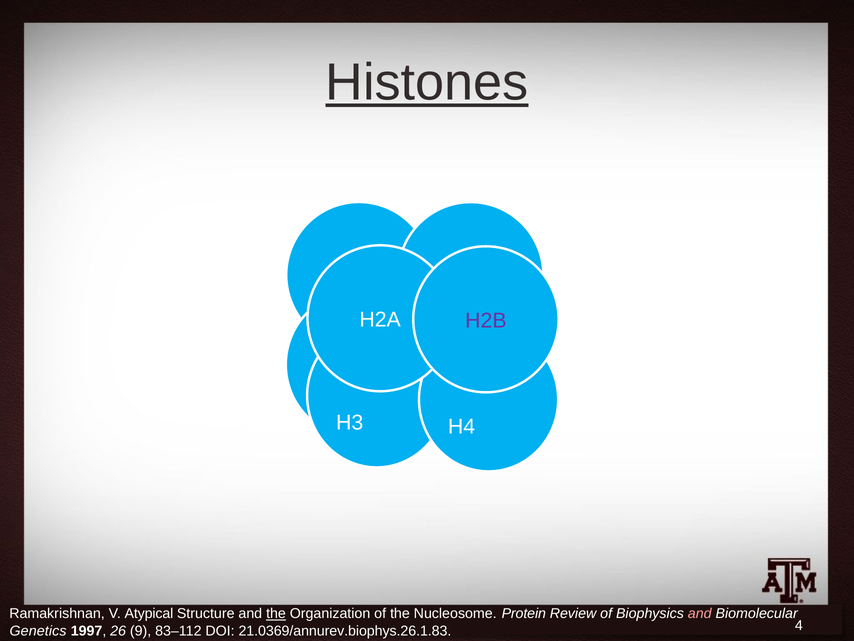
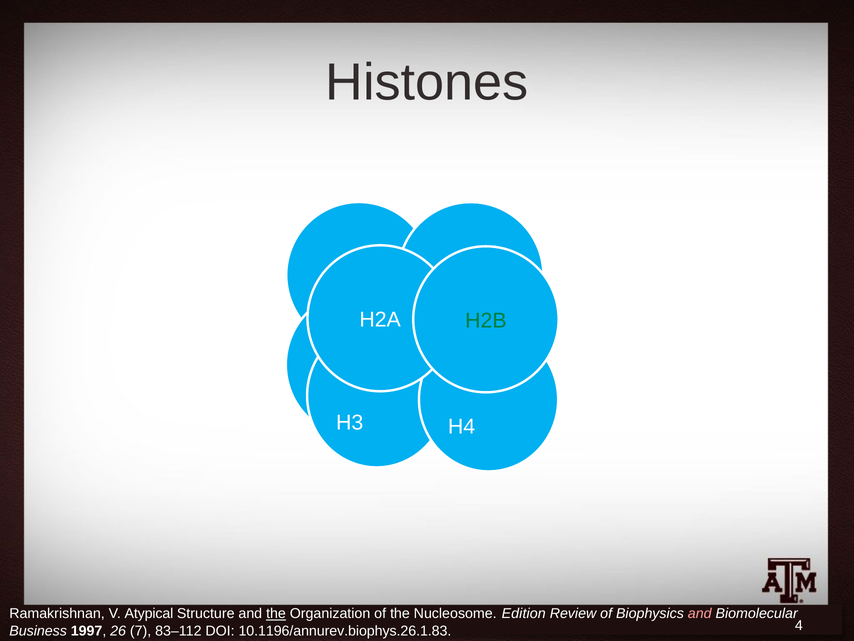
Histones underline: present -> none
H2B colour: purple -> green
Protein: Protein -> Edition
Genetics: Genetics -> Business
9: 9 -> 7
21.0369/annurev.biophys.26.1.83: 21.0369/annurev.biophys.26.1.83 -> 10.1196/annurev.biophys.26.1.83
